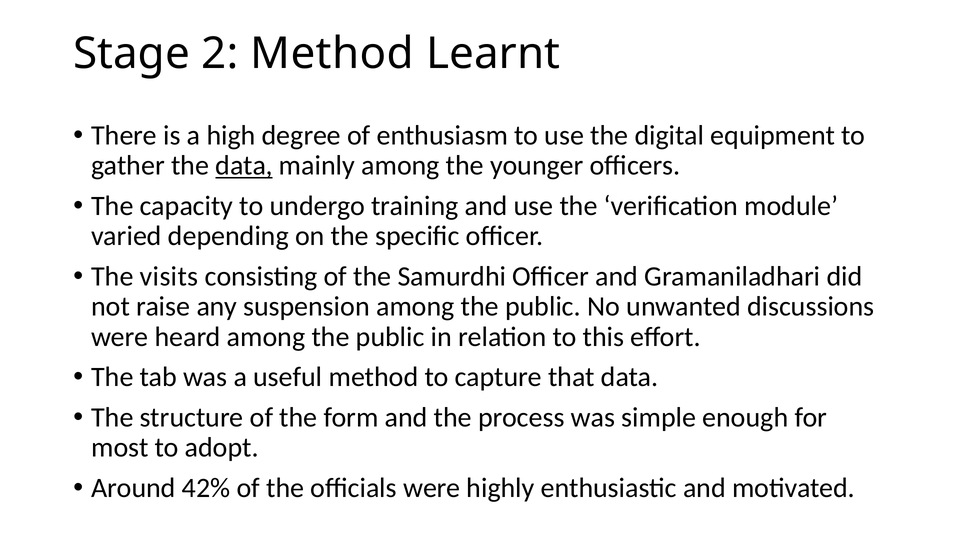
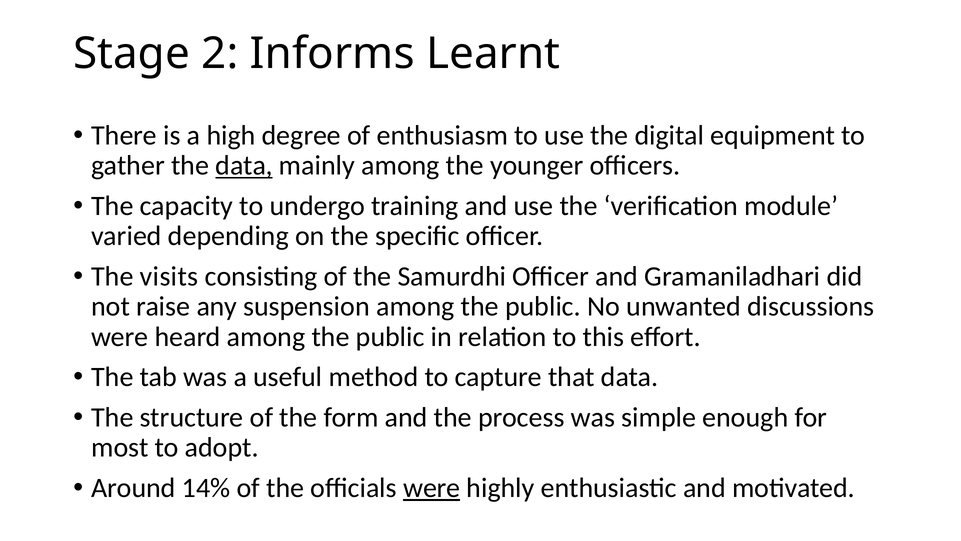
2 Method: Method -> Informs
42%: 42% -> 14%
were at (432, 488) underline: none -> present
